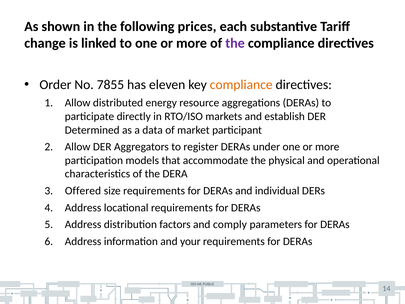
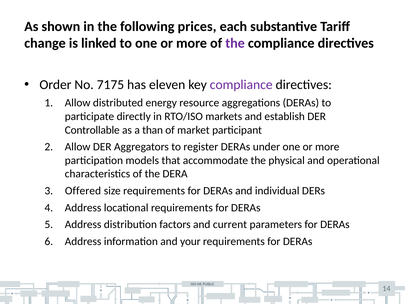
7855: 7855 -> 7175
compliance at (241, 85) colour: orange -> purple
Determined: Determined -> Controllable
data: data -> than
comply: comply -> current
